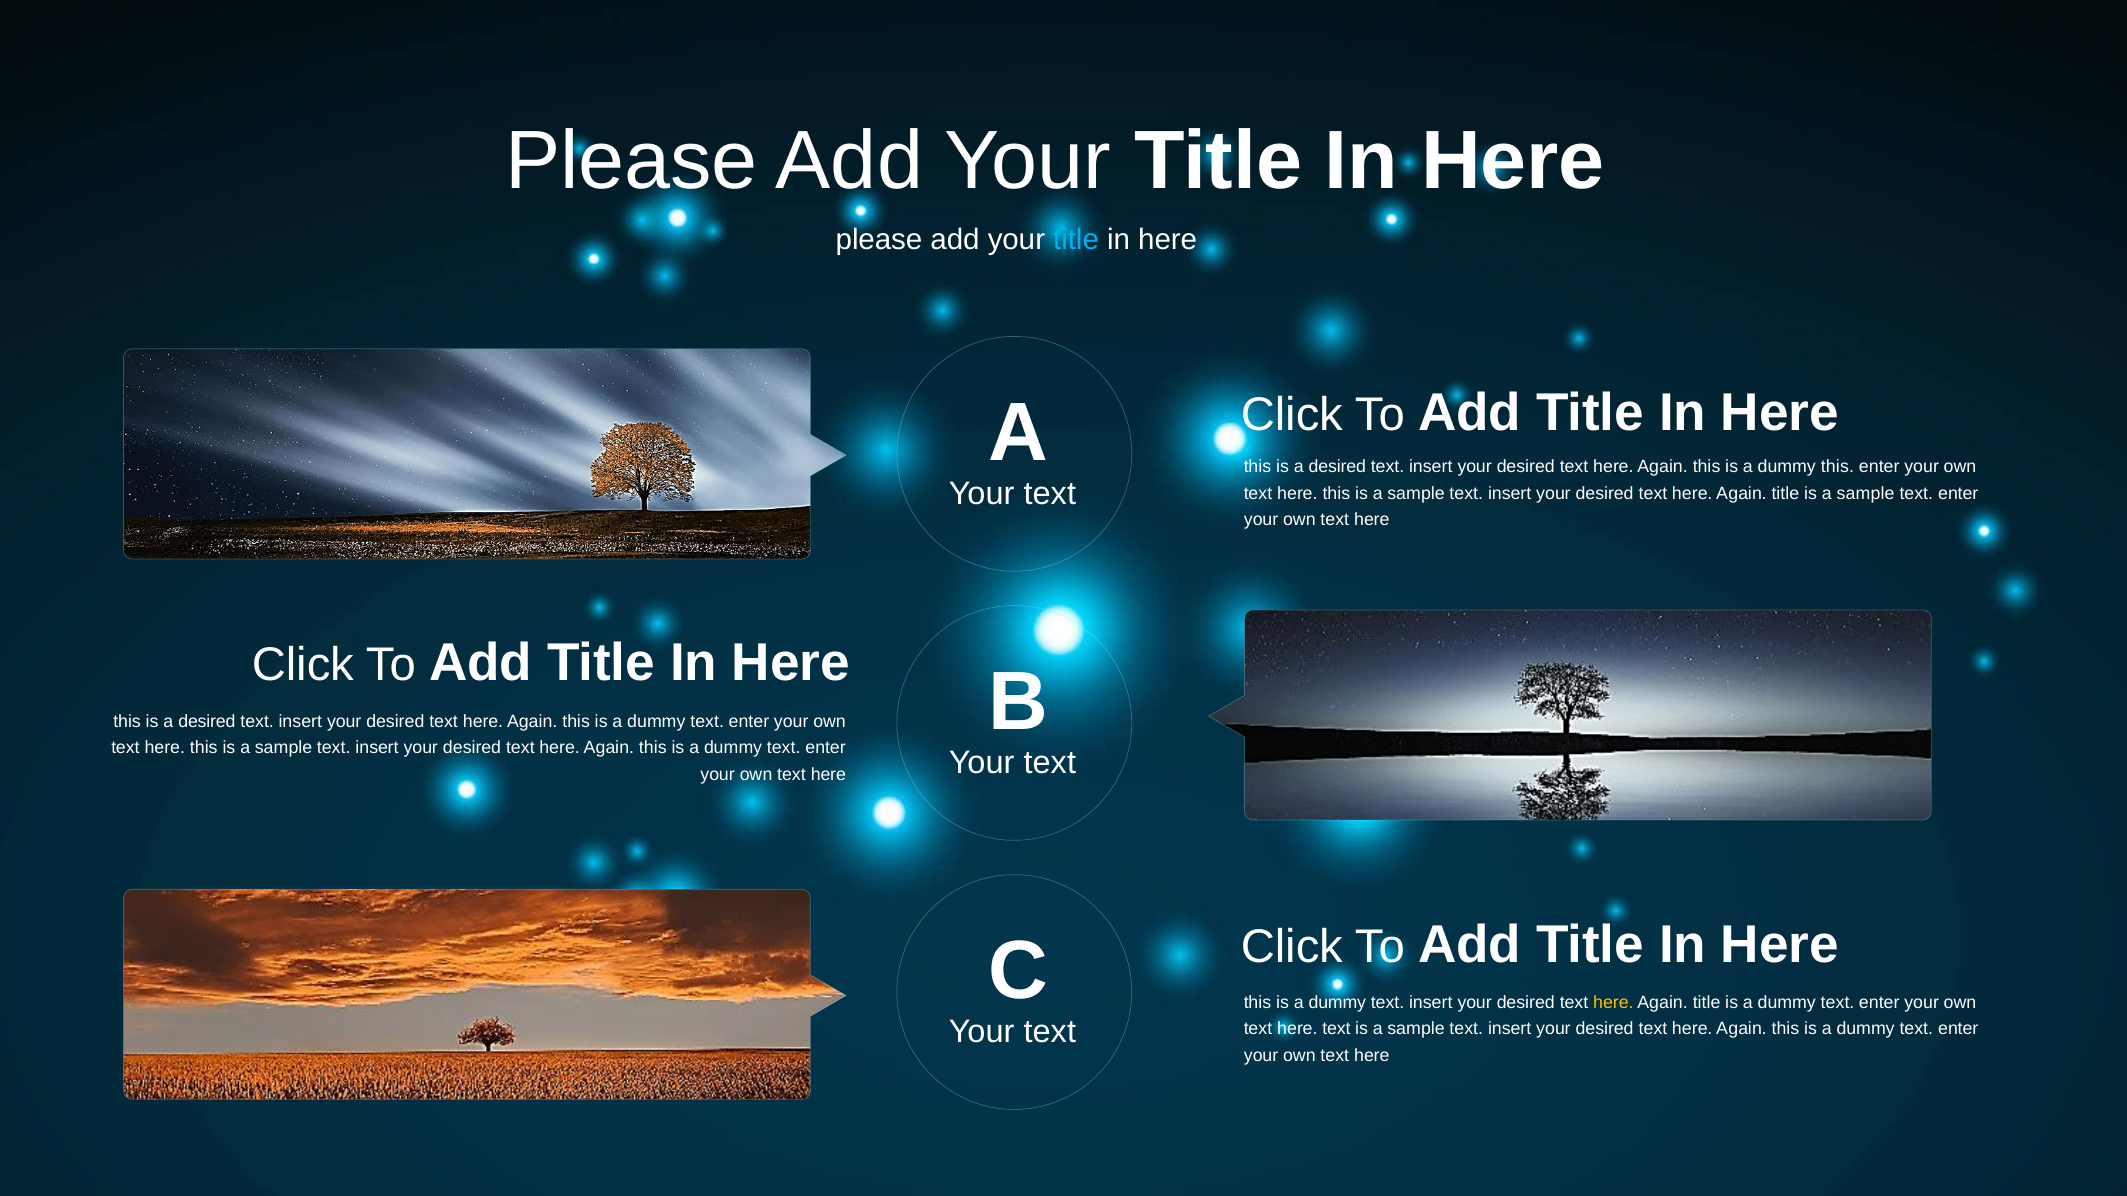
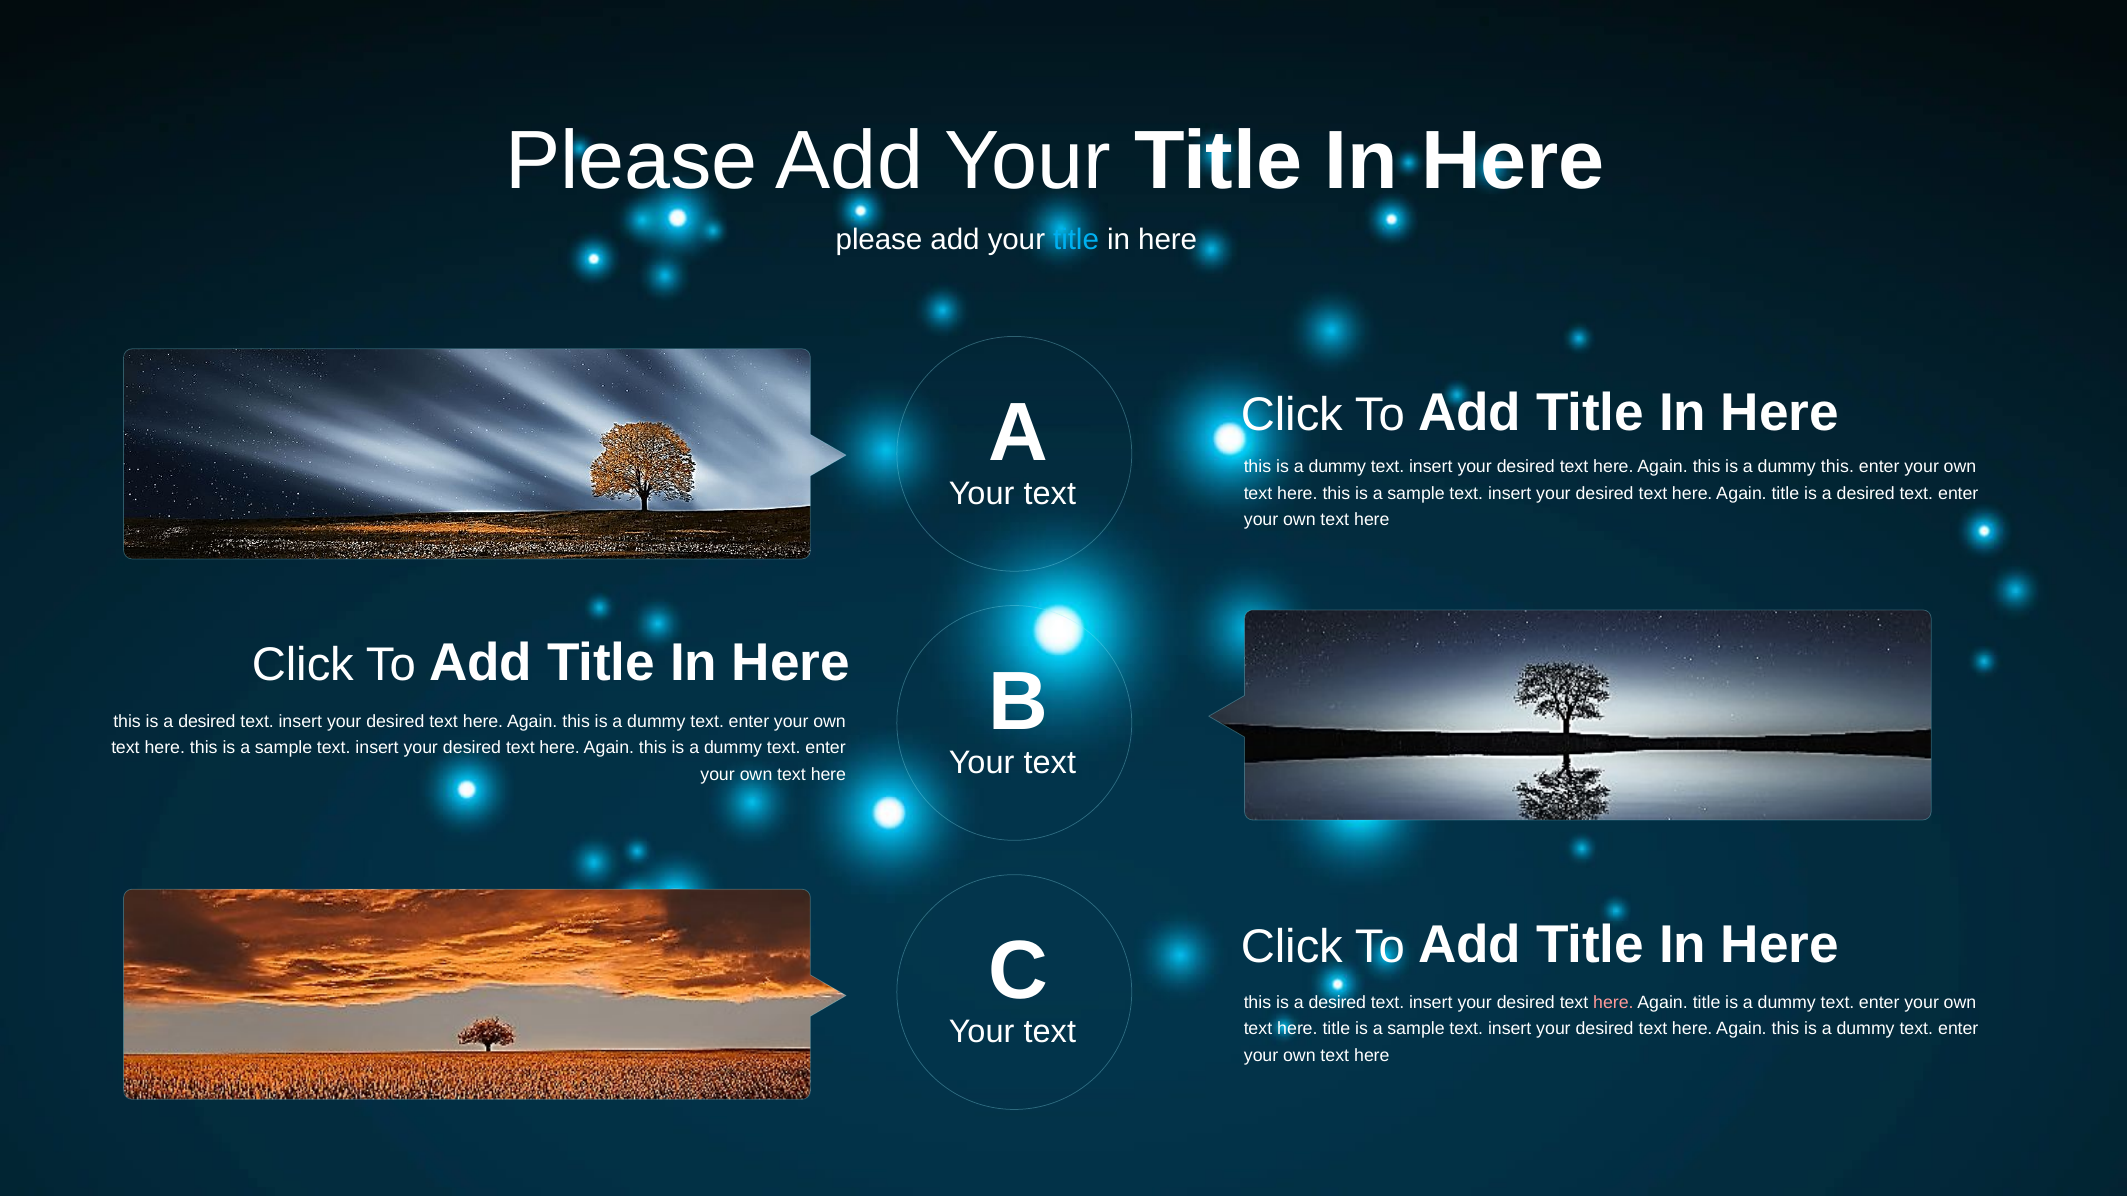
desired at (1337, 467): desired -> dummy
sample at (1866, 493): sample -> desired
dummy at (1337, 1003): dummy -> desired
here at (1613, 1003) colour: yellow -> pink
here text: text -> title
